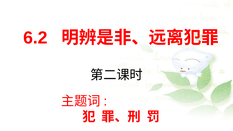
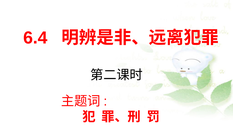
6.2: 6.2 -> 6.4
